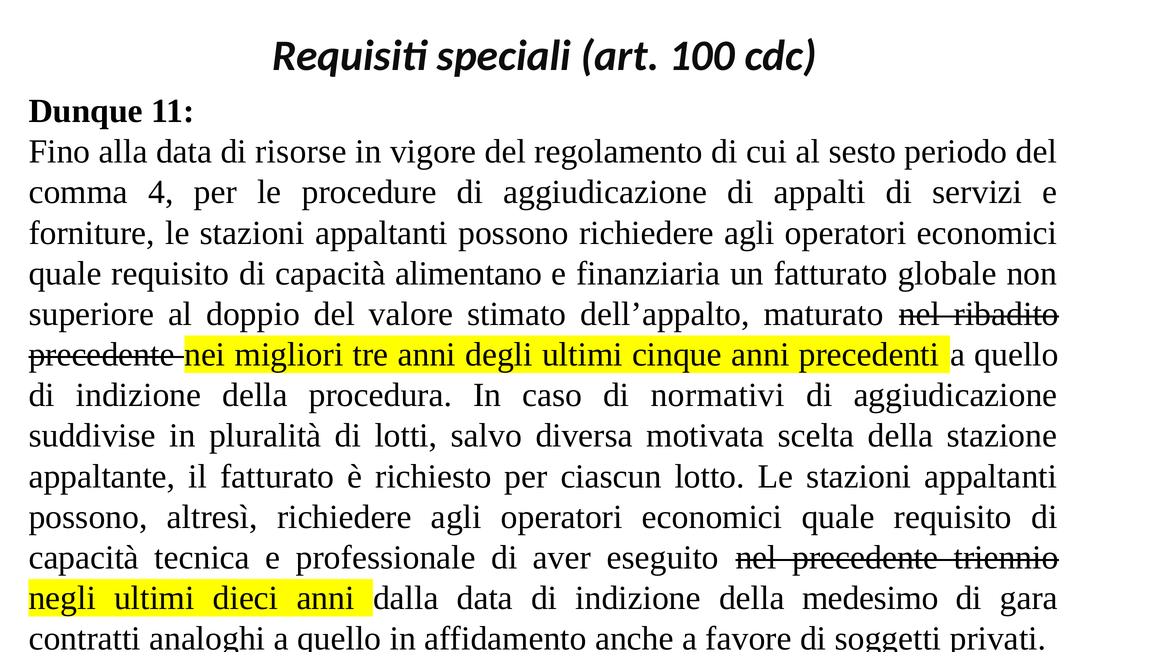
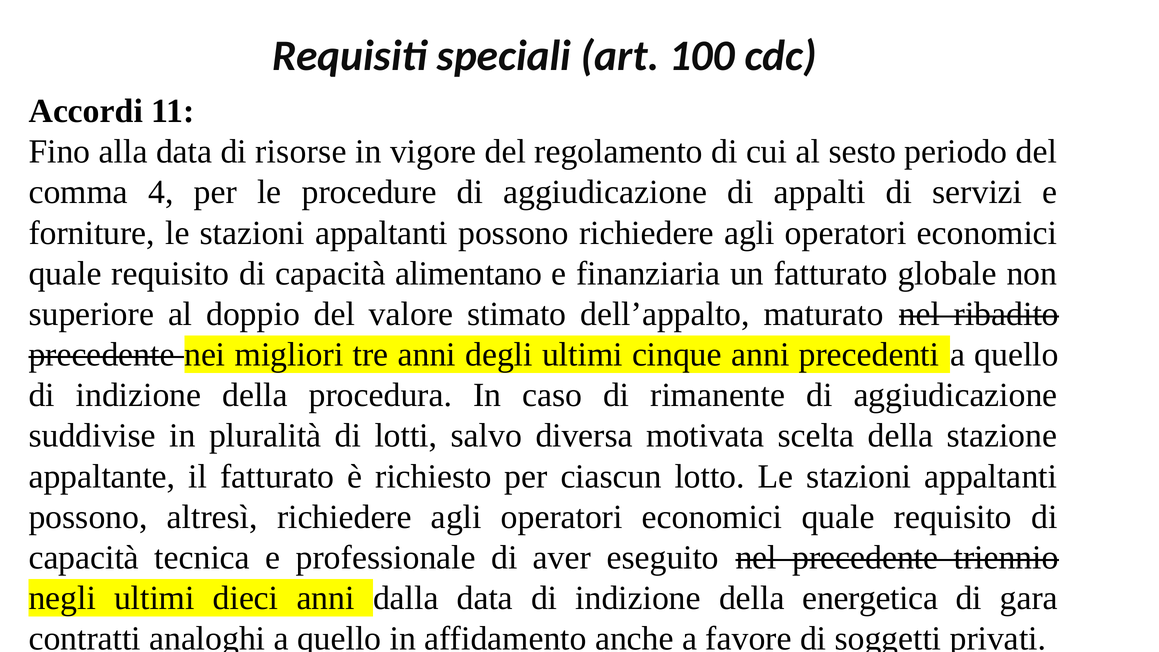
Dunque: Dunque -> Accordi
normativi: normativi -> rimanente
medesimo: medesimo -> energetica
